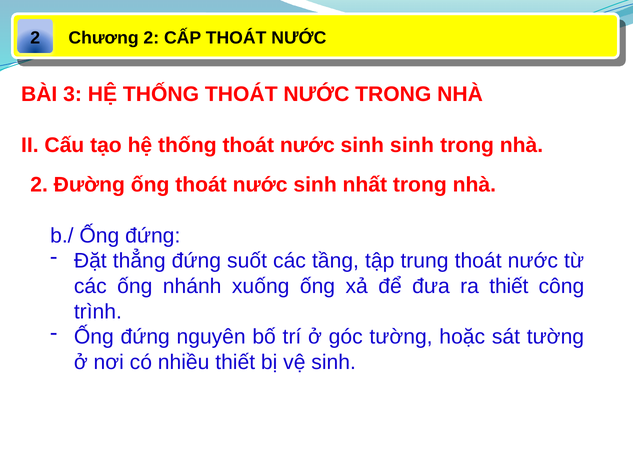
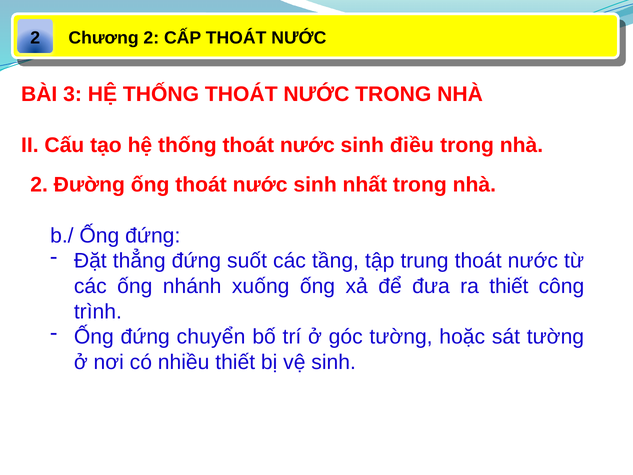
sinh sinh: sinh -> điều
nguyên: nguyên -> chuyển
